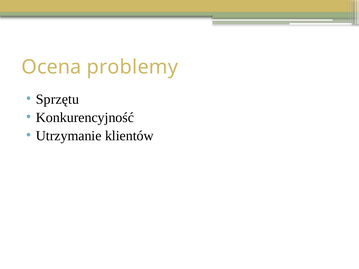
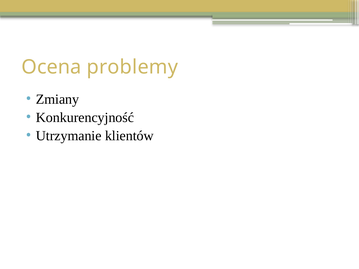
Sprzętu: Sprzętu -> Zmiany
